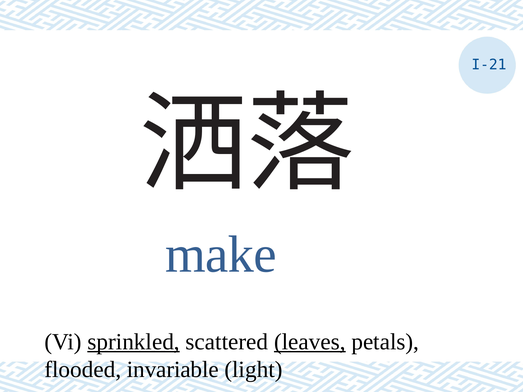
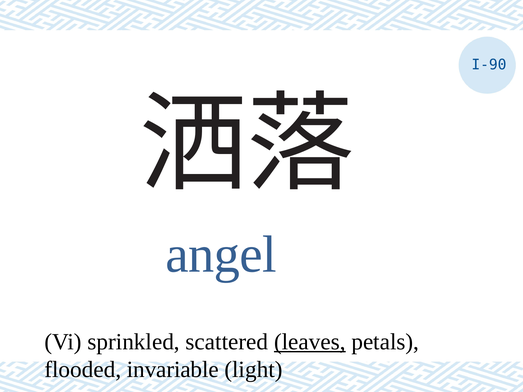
I-21: I-21 -> I-90
make: make -> angel
sprinkled underline: present -> none
